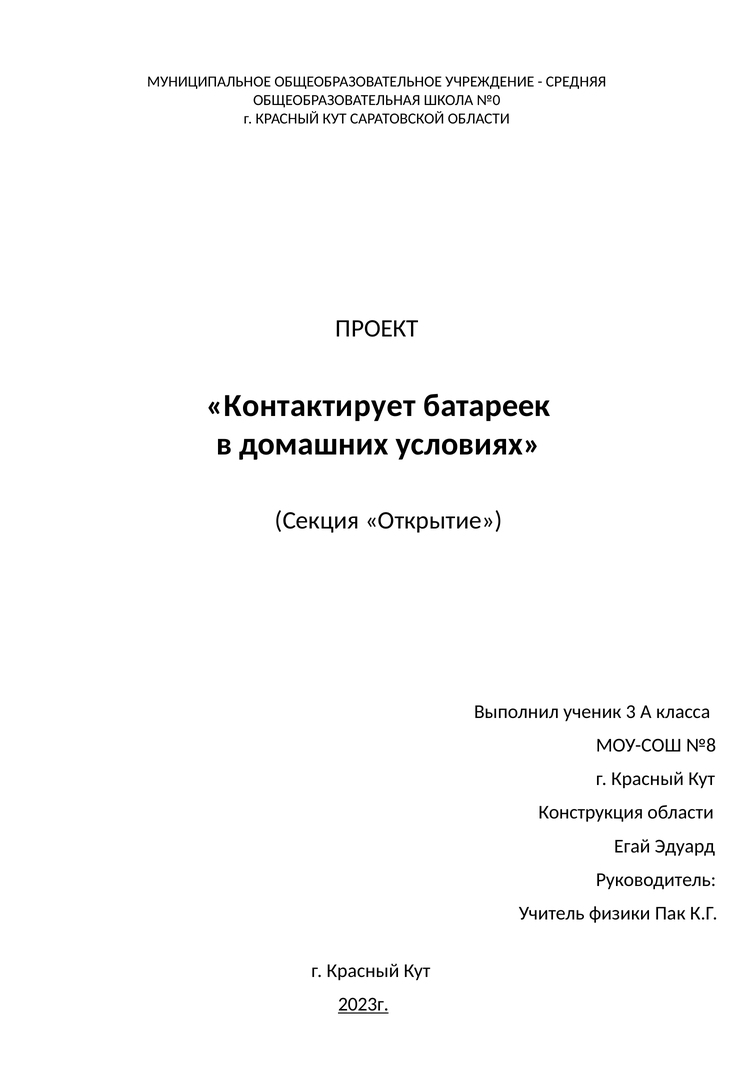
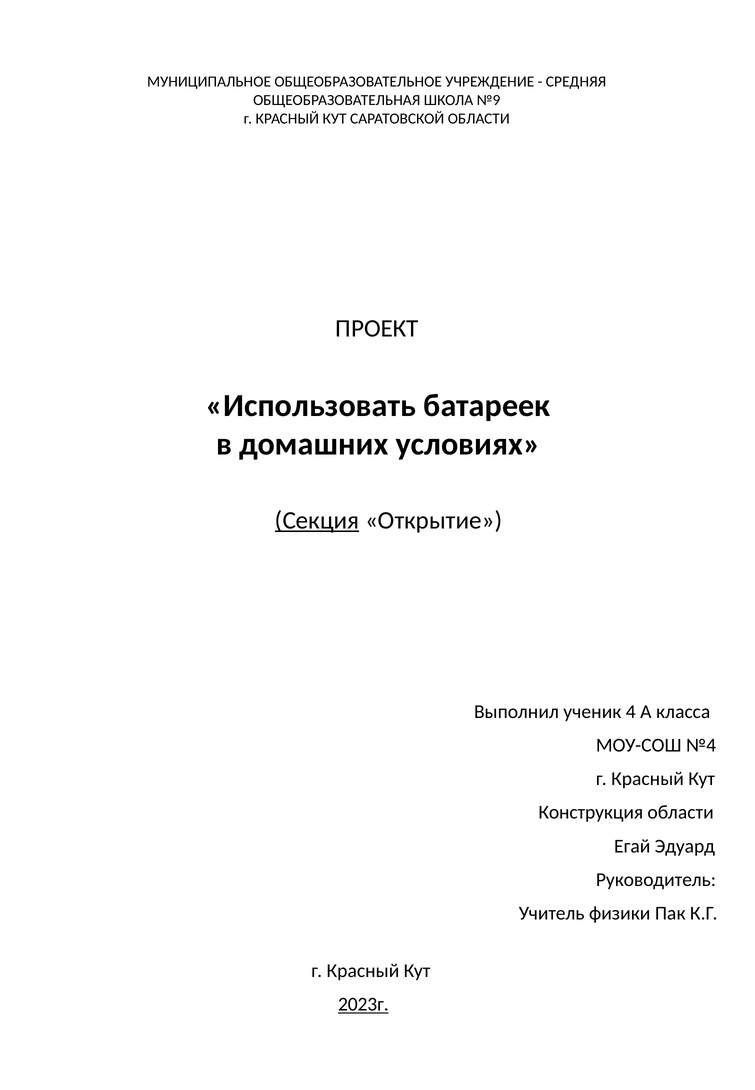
№0: №0 -> №9
Контактирует: Контактирует -> Использовать
Секция underline: none -> present
3: 3 -> 4
№8: №8 -> №4
